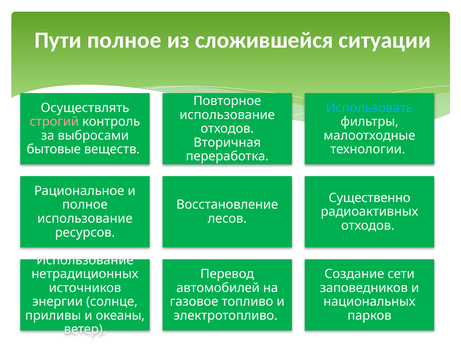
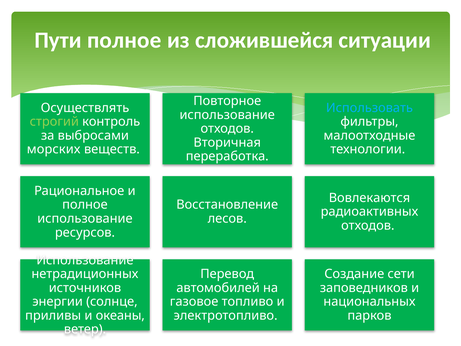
строгий colour: pink -> light green
бытовые: бытовые -> морских
Существенно: Существенно -> Вовлекаются
